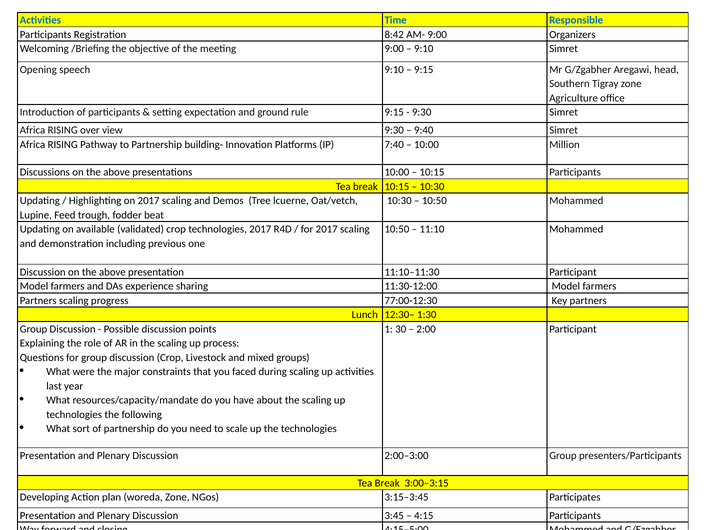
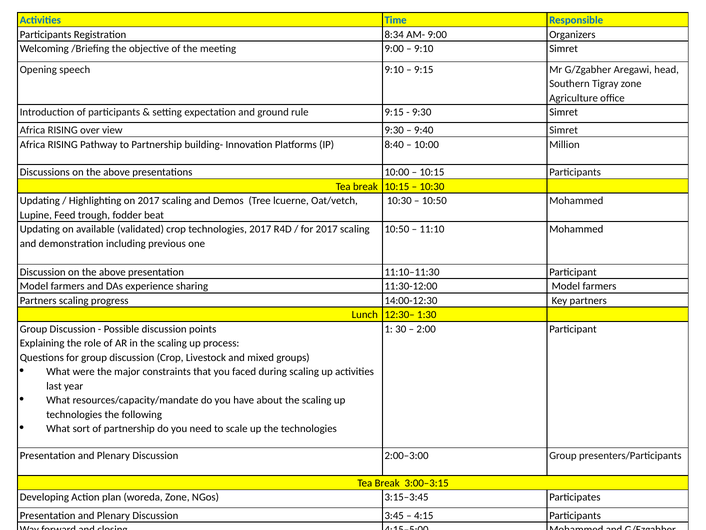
8:42: 8:42 -> 8:34
7:40: 7:40 -> 8:40
77:00-12:30: 77:00-12:30 -> 14:00-12:30
